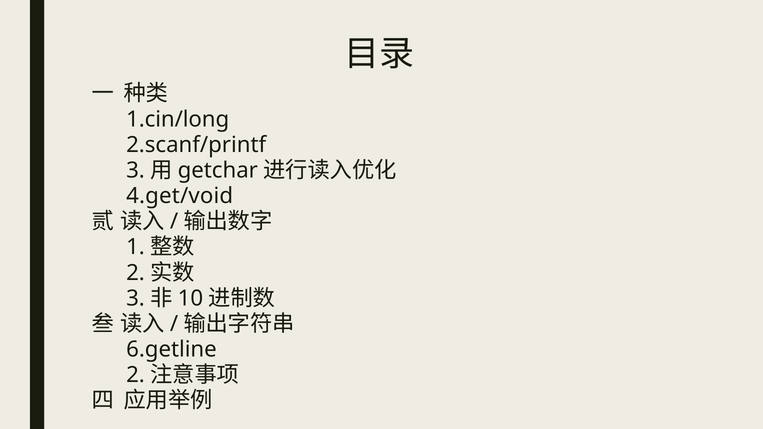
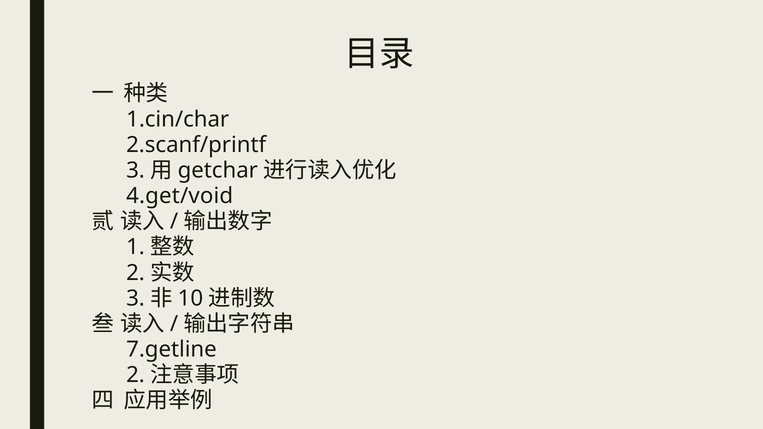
1.cin/long: 1.cin/long -> 1.cin/char
6.getline: 6.getline -> 7.getline
